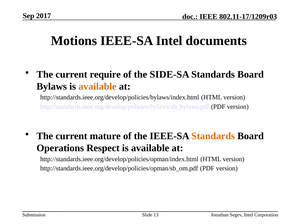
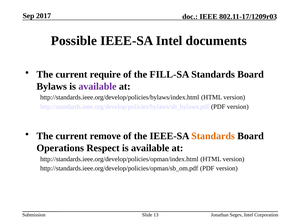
Motions: Motions -> Possible
SIDE-SA: SIDE-SA -> FILL-SA
available at (97, 86) colour: orange -> purple
mature: mature -> remove
